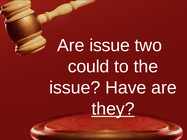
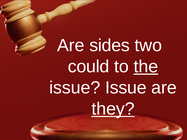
Are issue: issue -> sides
the underline: none -> present
issue Have: Have -> Issue
